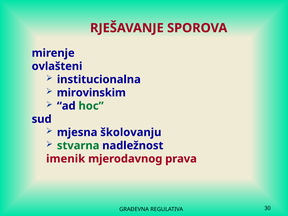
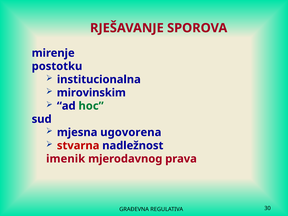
ovlašteni: ovlašteni -> postotku
školovanju: školovanju -> ugovorena
stvarna colour: green -> red
